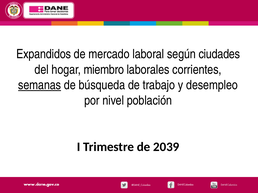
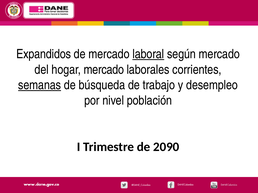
laboral underline: none -> present
según ciudades: ciudades -> mercado
hogar miembro: miembro -> mercado
2039: 2039 -> 2090
